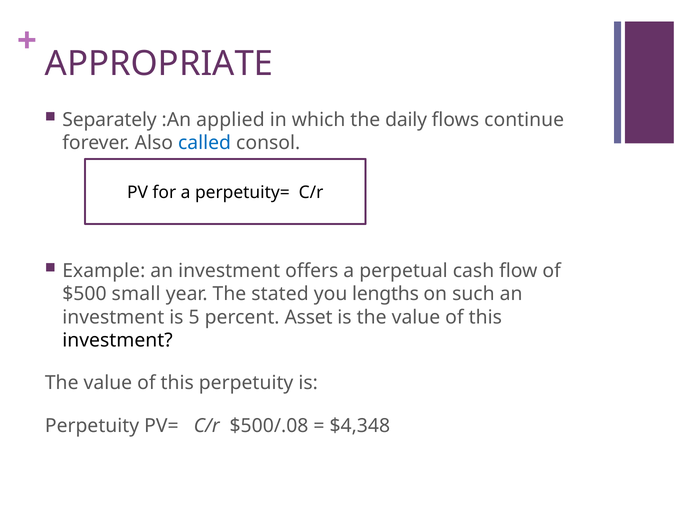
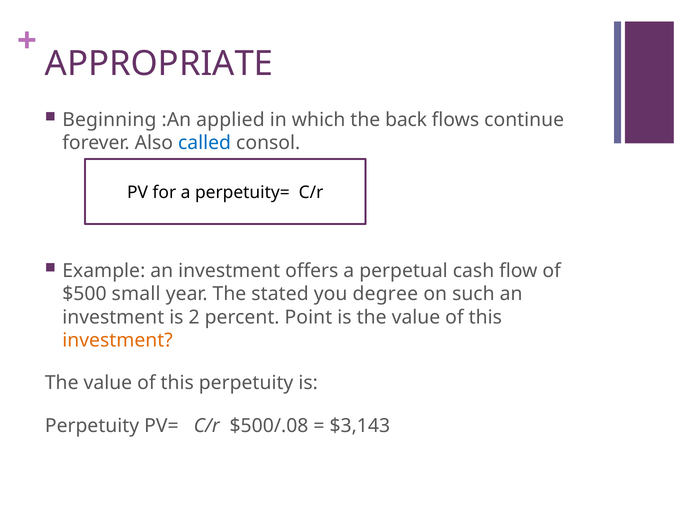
Separately: Separately -> Beginning
daily: daily -> back
lengths: lengths -> degree
5: 5 -> 2
Asset: Asset -> Point
investment at (117, 341) colour: black -> orange
$4,348: $4,348 -> $3,143
